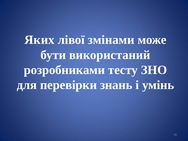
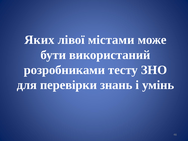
змінами: змінами -> містами
